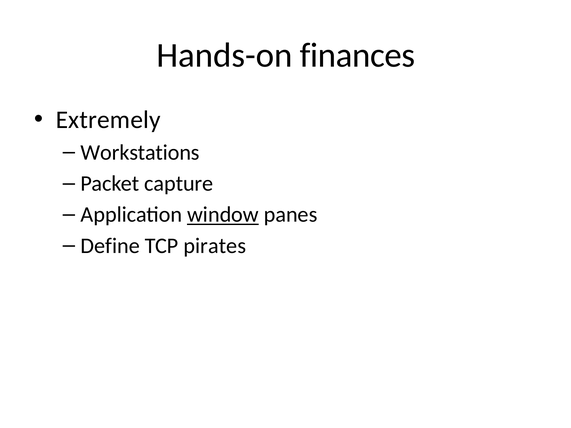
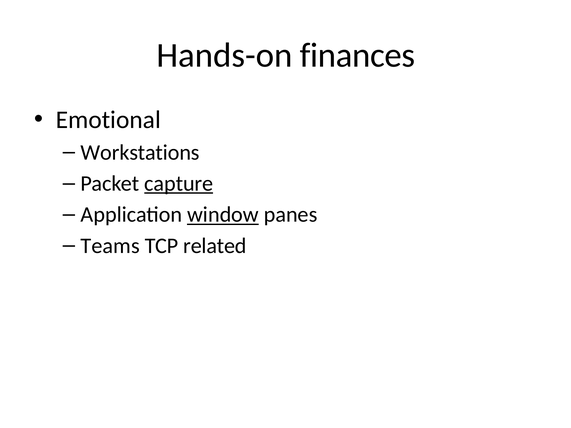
Extremely: Extremely -> Emotional
capture underline: none -> present
Define: Define -> Teams
pirates: pirates -> related
